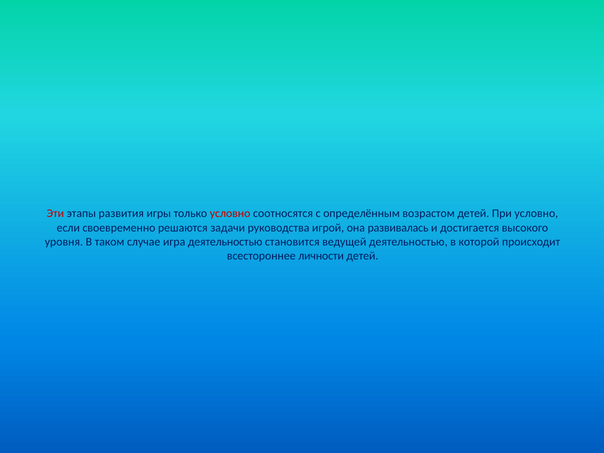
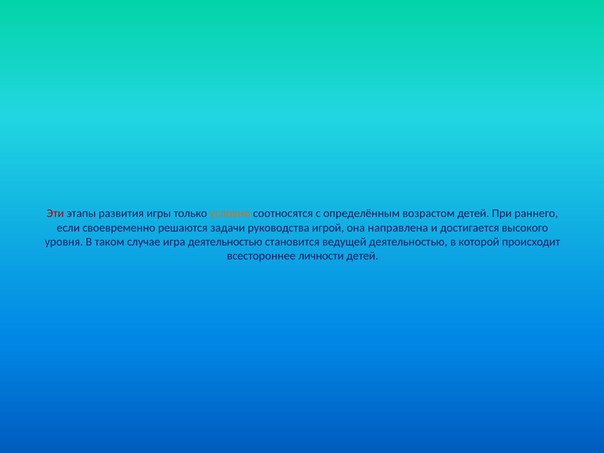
условно at (230, 214) colour: red -> orange
При условно: условно -> раннего
развивалась: развивалась -> направлена
